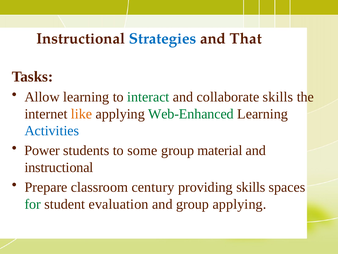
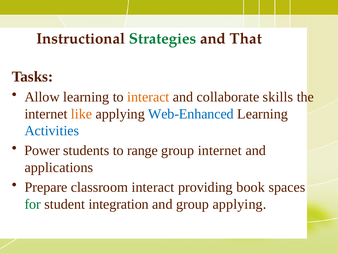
Strategies colour: blue -> green
interact at (148, 97) colour: green -> orange
Web-Enhanced colour: green -> blue
some: some -> range
group material: material -> internet
instructional at (59, 167): instructional -> applications
classroom century: century -> interact
providing skills: skills -> book
evaluation: evaluation -> integration
